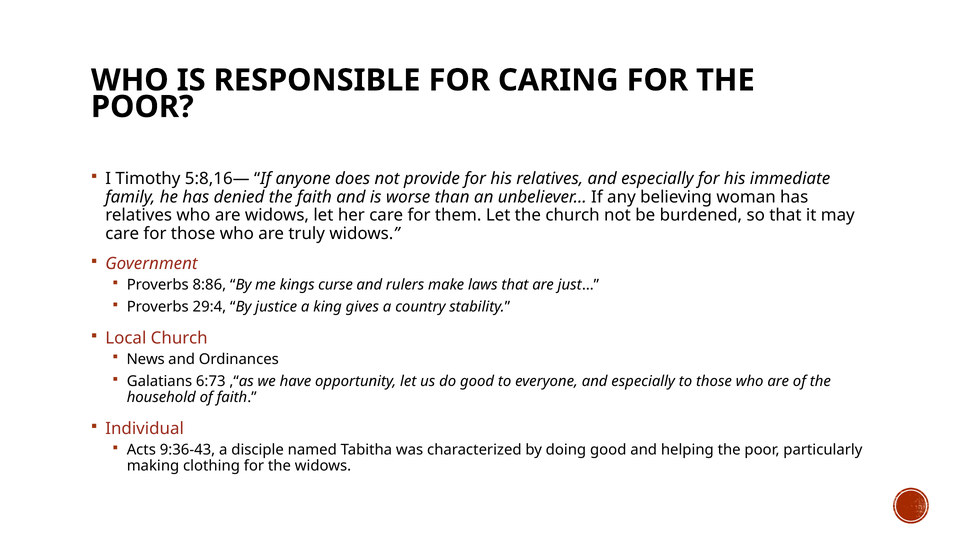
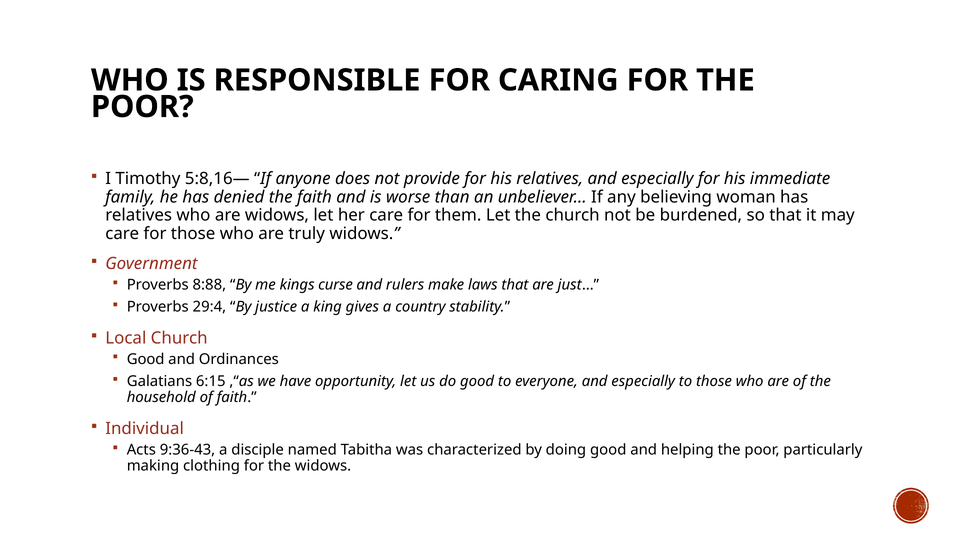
8:86: 8:86 -> 8:88
News at (146, 359): News -> Good
6:73: 6:73 -> 6:15
